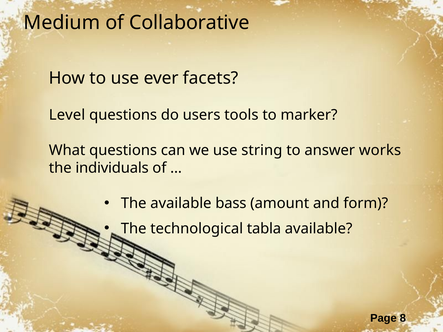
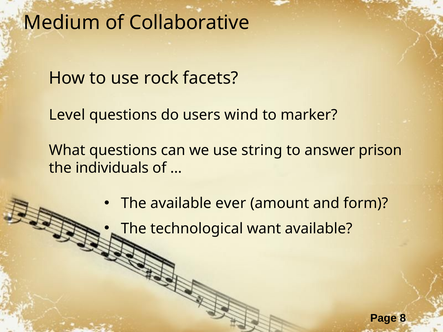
ever: ever -> rock
tools: tools -> wind
works: works -> prison
bass: bass -> ever
tabla: tabla -> want
